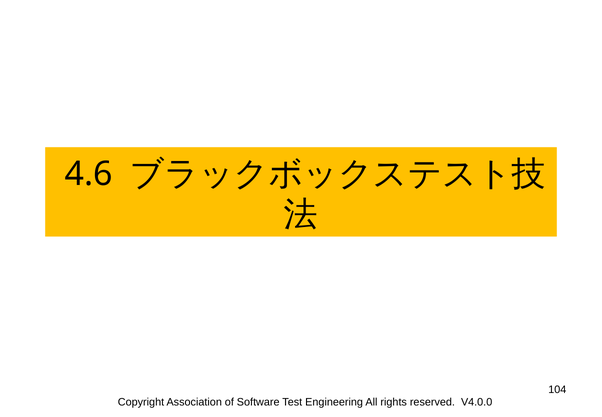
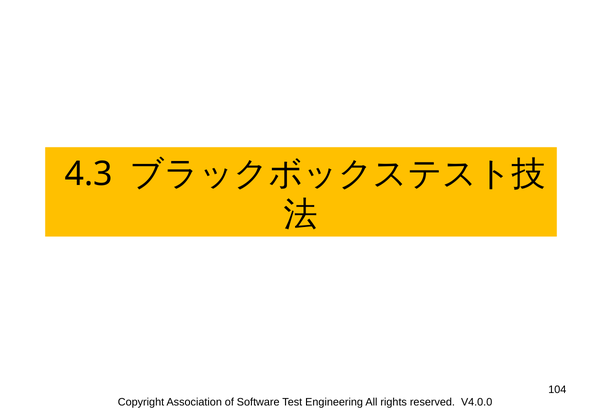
4.6: 4.6 -> 4.3
